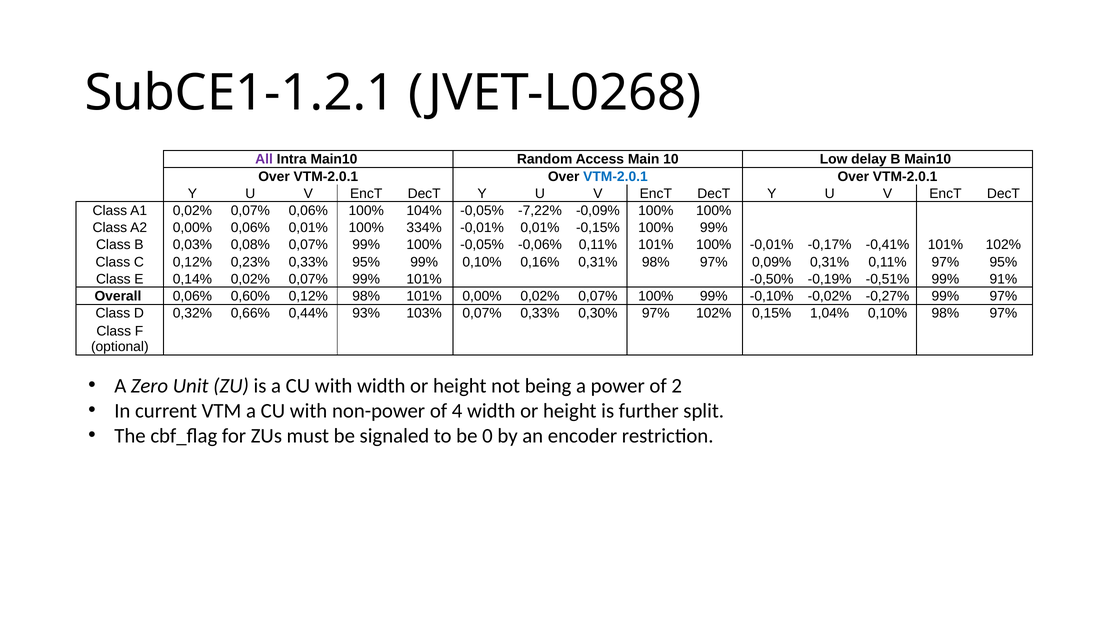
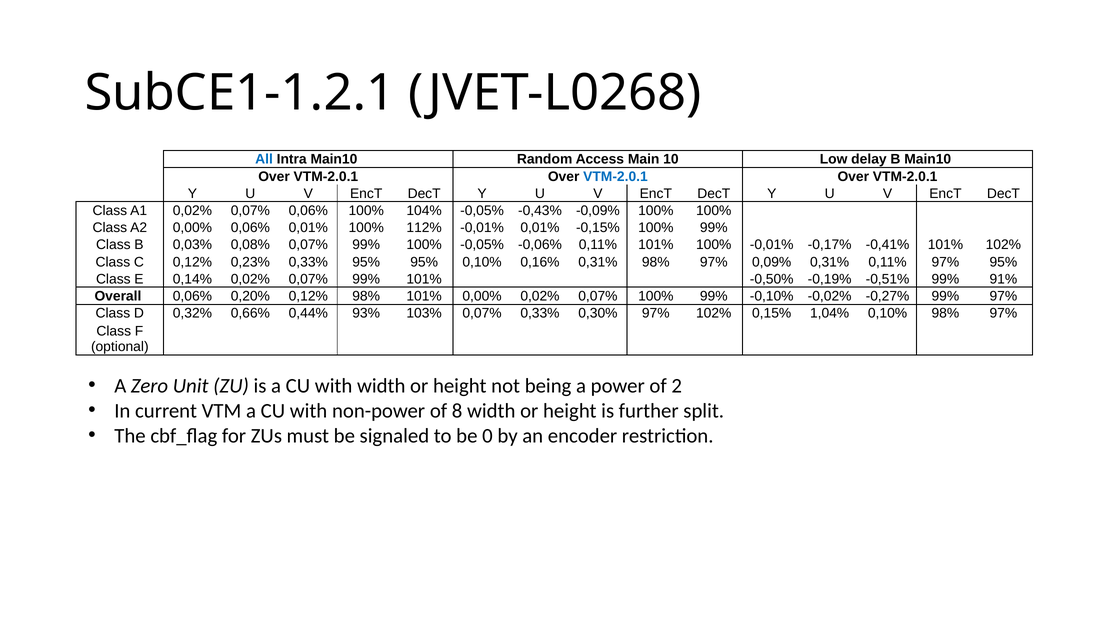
All colour: purple -> blue
-7,22%: -7,22% -> -0,43%
334%: 334% -> 112%
95% 99%: 99% -> 95%
0,60%: 0,60% -> 0,20%
4: 4 -> 8
